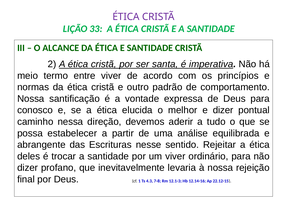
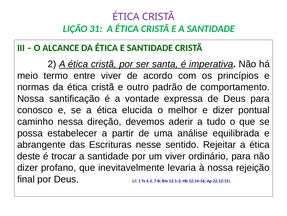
33: 33 -> 31
deles: deles -> deste
